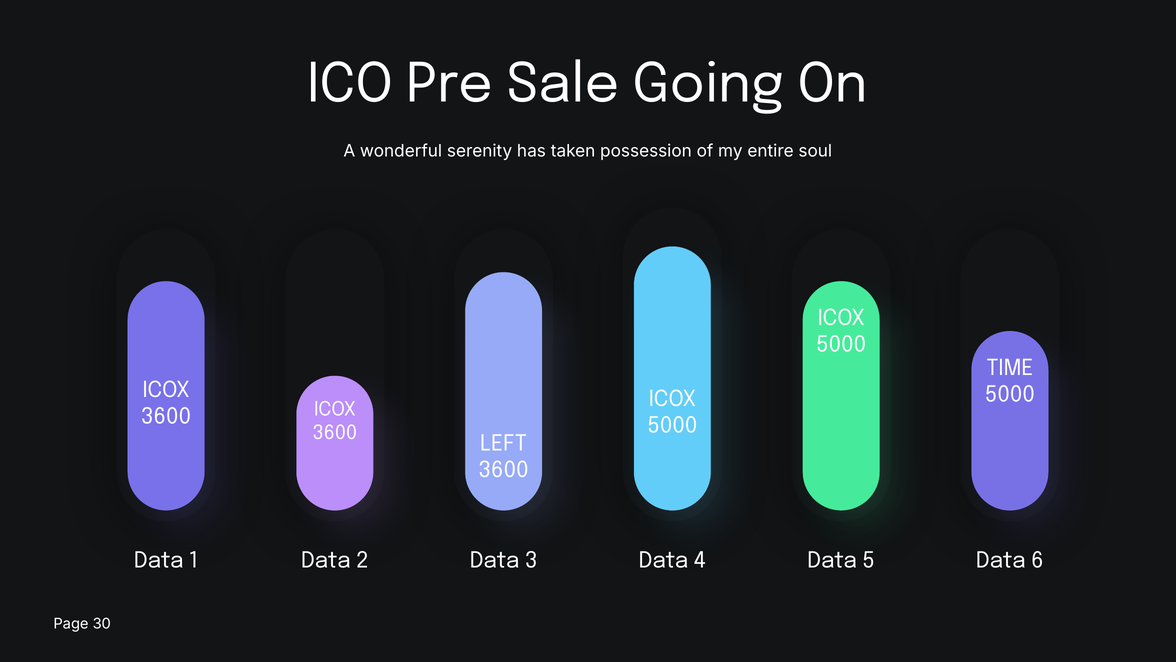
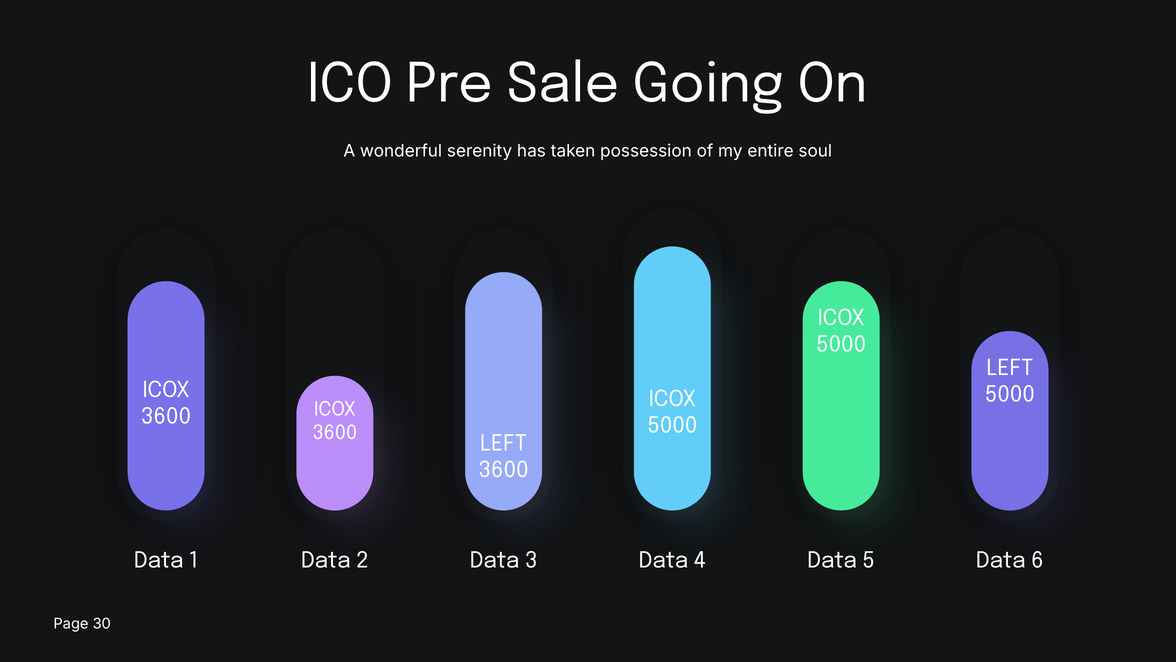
TIME at (1010, 368): TIME -> LEFT
